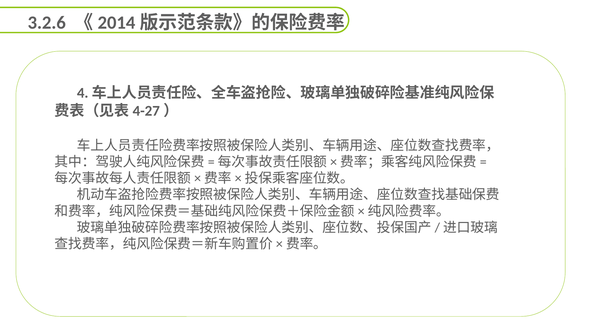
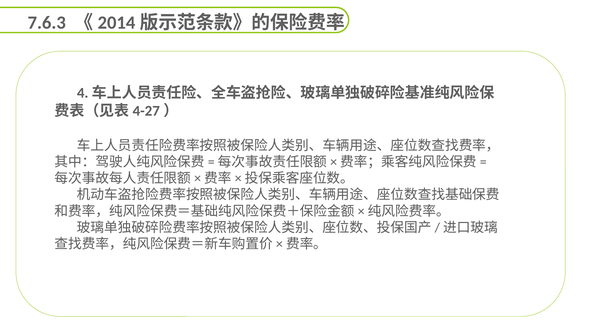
3.2.6: 3.2.6 -> 7.6.3
